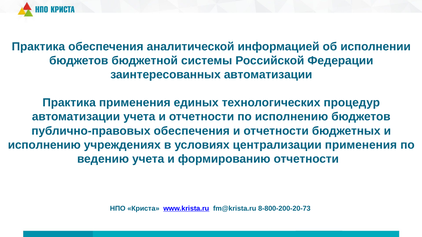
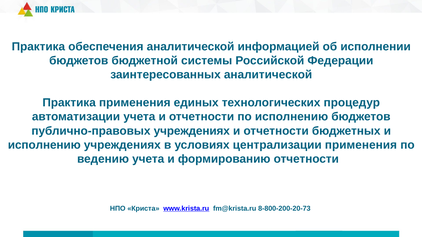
заинтересованных автоматизации: автоматизации -> аналитической
публично-правовых обеспечения: обеспечения -> учреждениях
